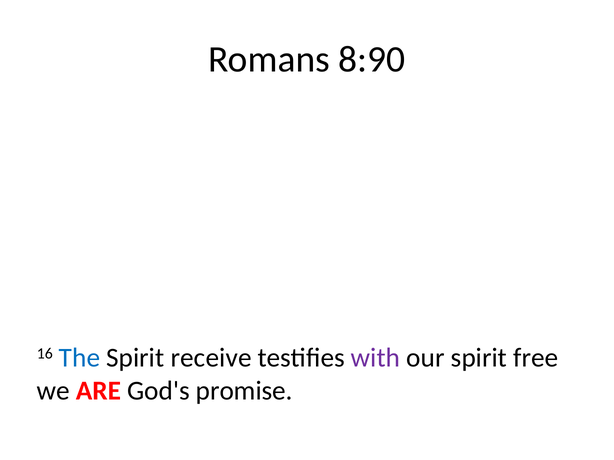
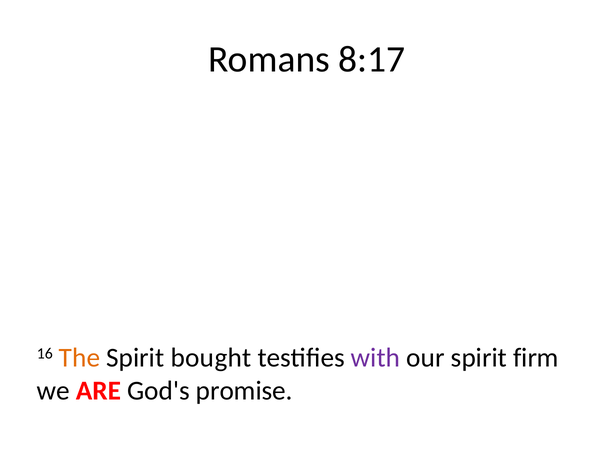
8:90: 8:90 -> 8:17
The colour: blue -> orange
receive: receive -> bought
free: free -> firm
